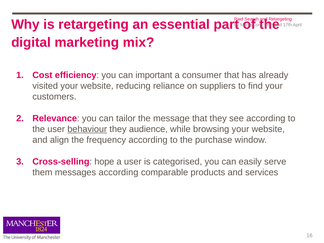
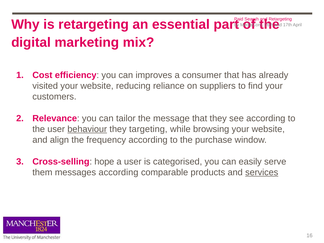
important: important -> improves
audience: audience -> targeting
services underline: none -> present
